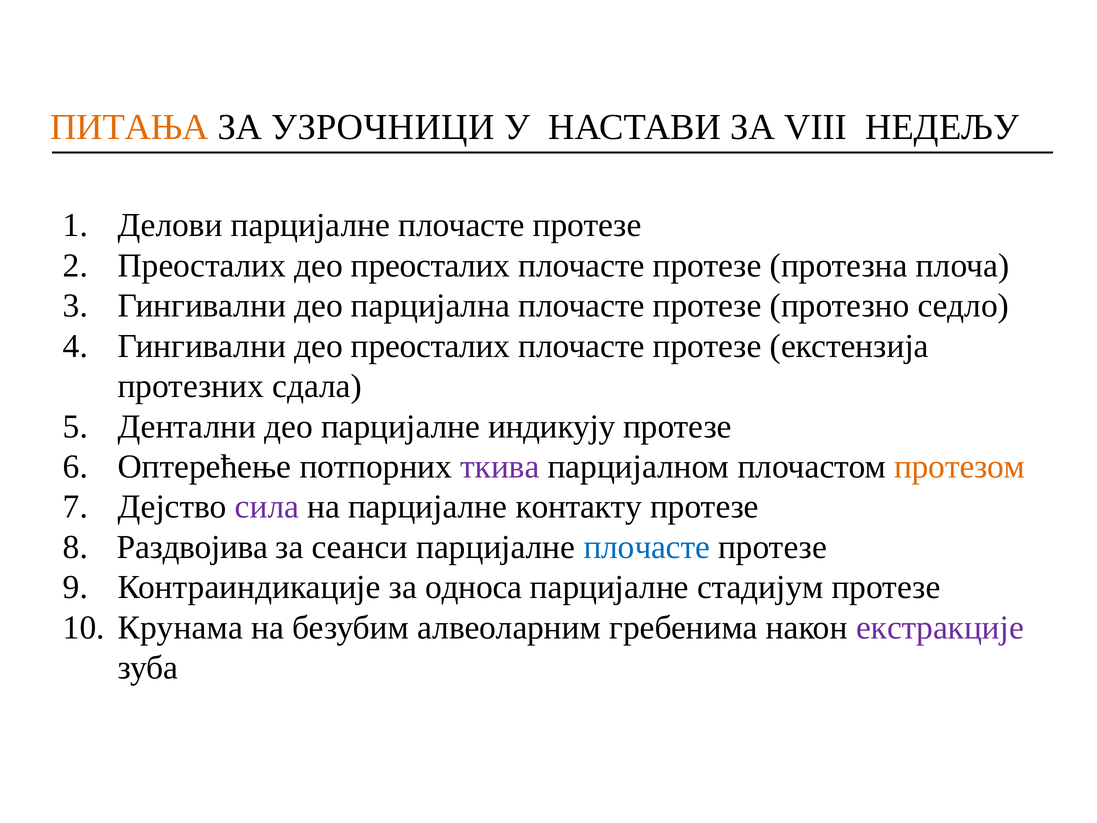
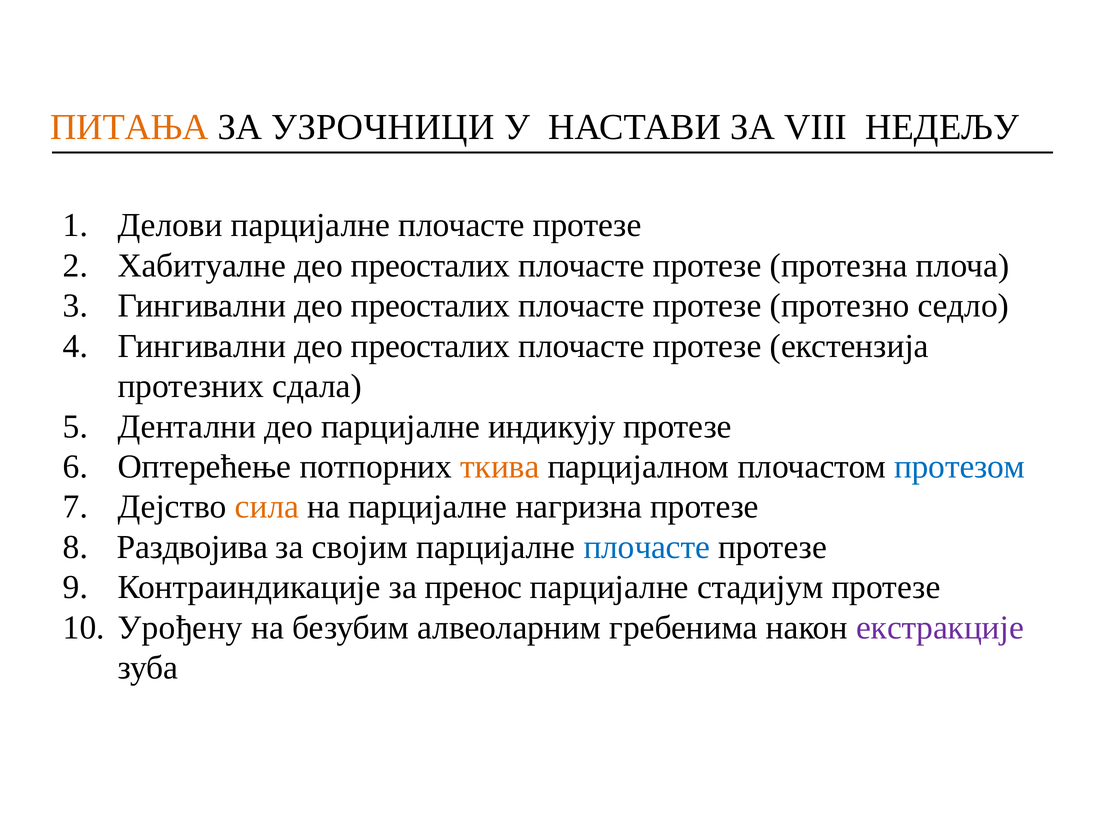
Преосталих at (202, 266): Преосталих -> Хабитуалне
парцијална at (430, 306): парцијална -> преосталих
ткива colour: purple -> orange
протезом colour: orange -> blue
сила colour: purple -> orange
контакту: контакту -> нагризна
сеанси: сеанси -> својим
односа: односа -> пренос
Крунама: Крунама -> Урођену
